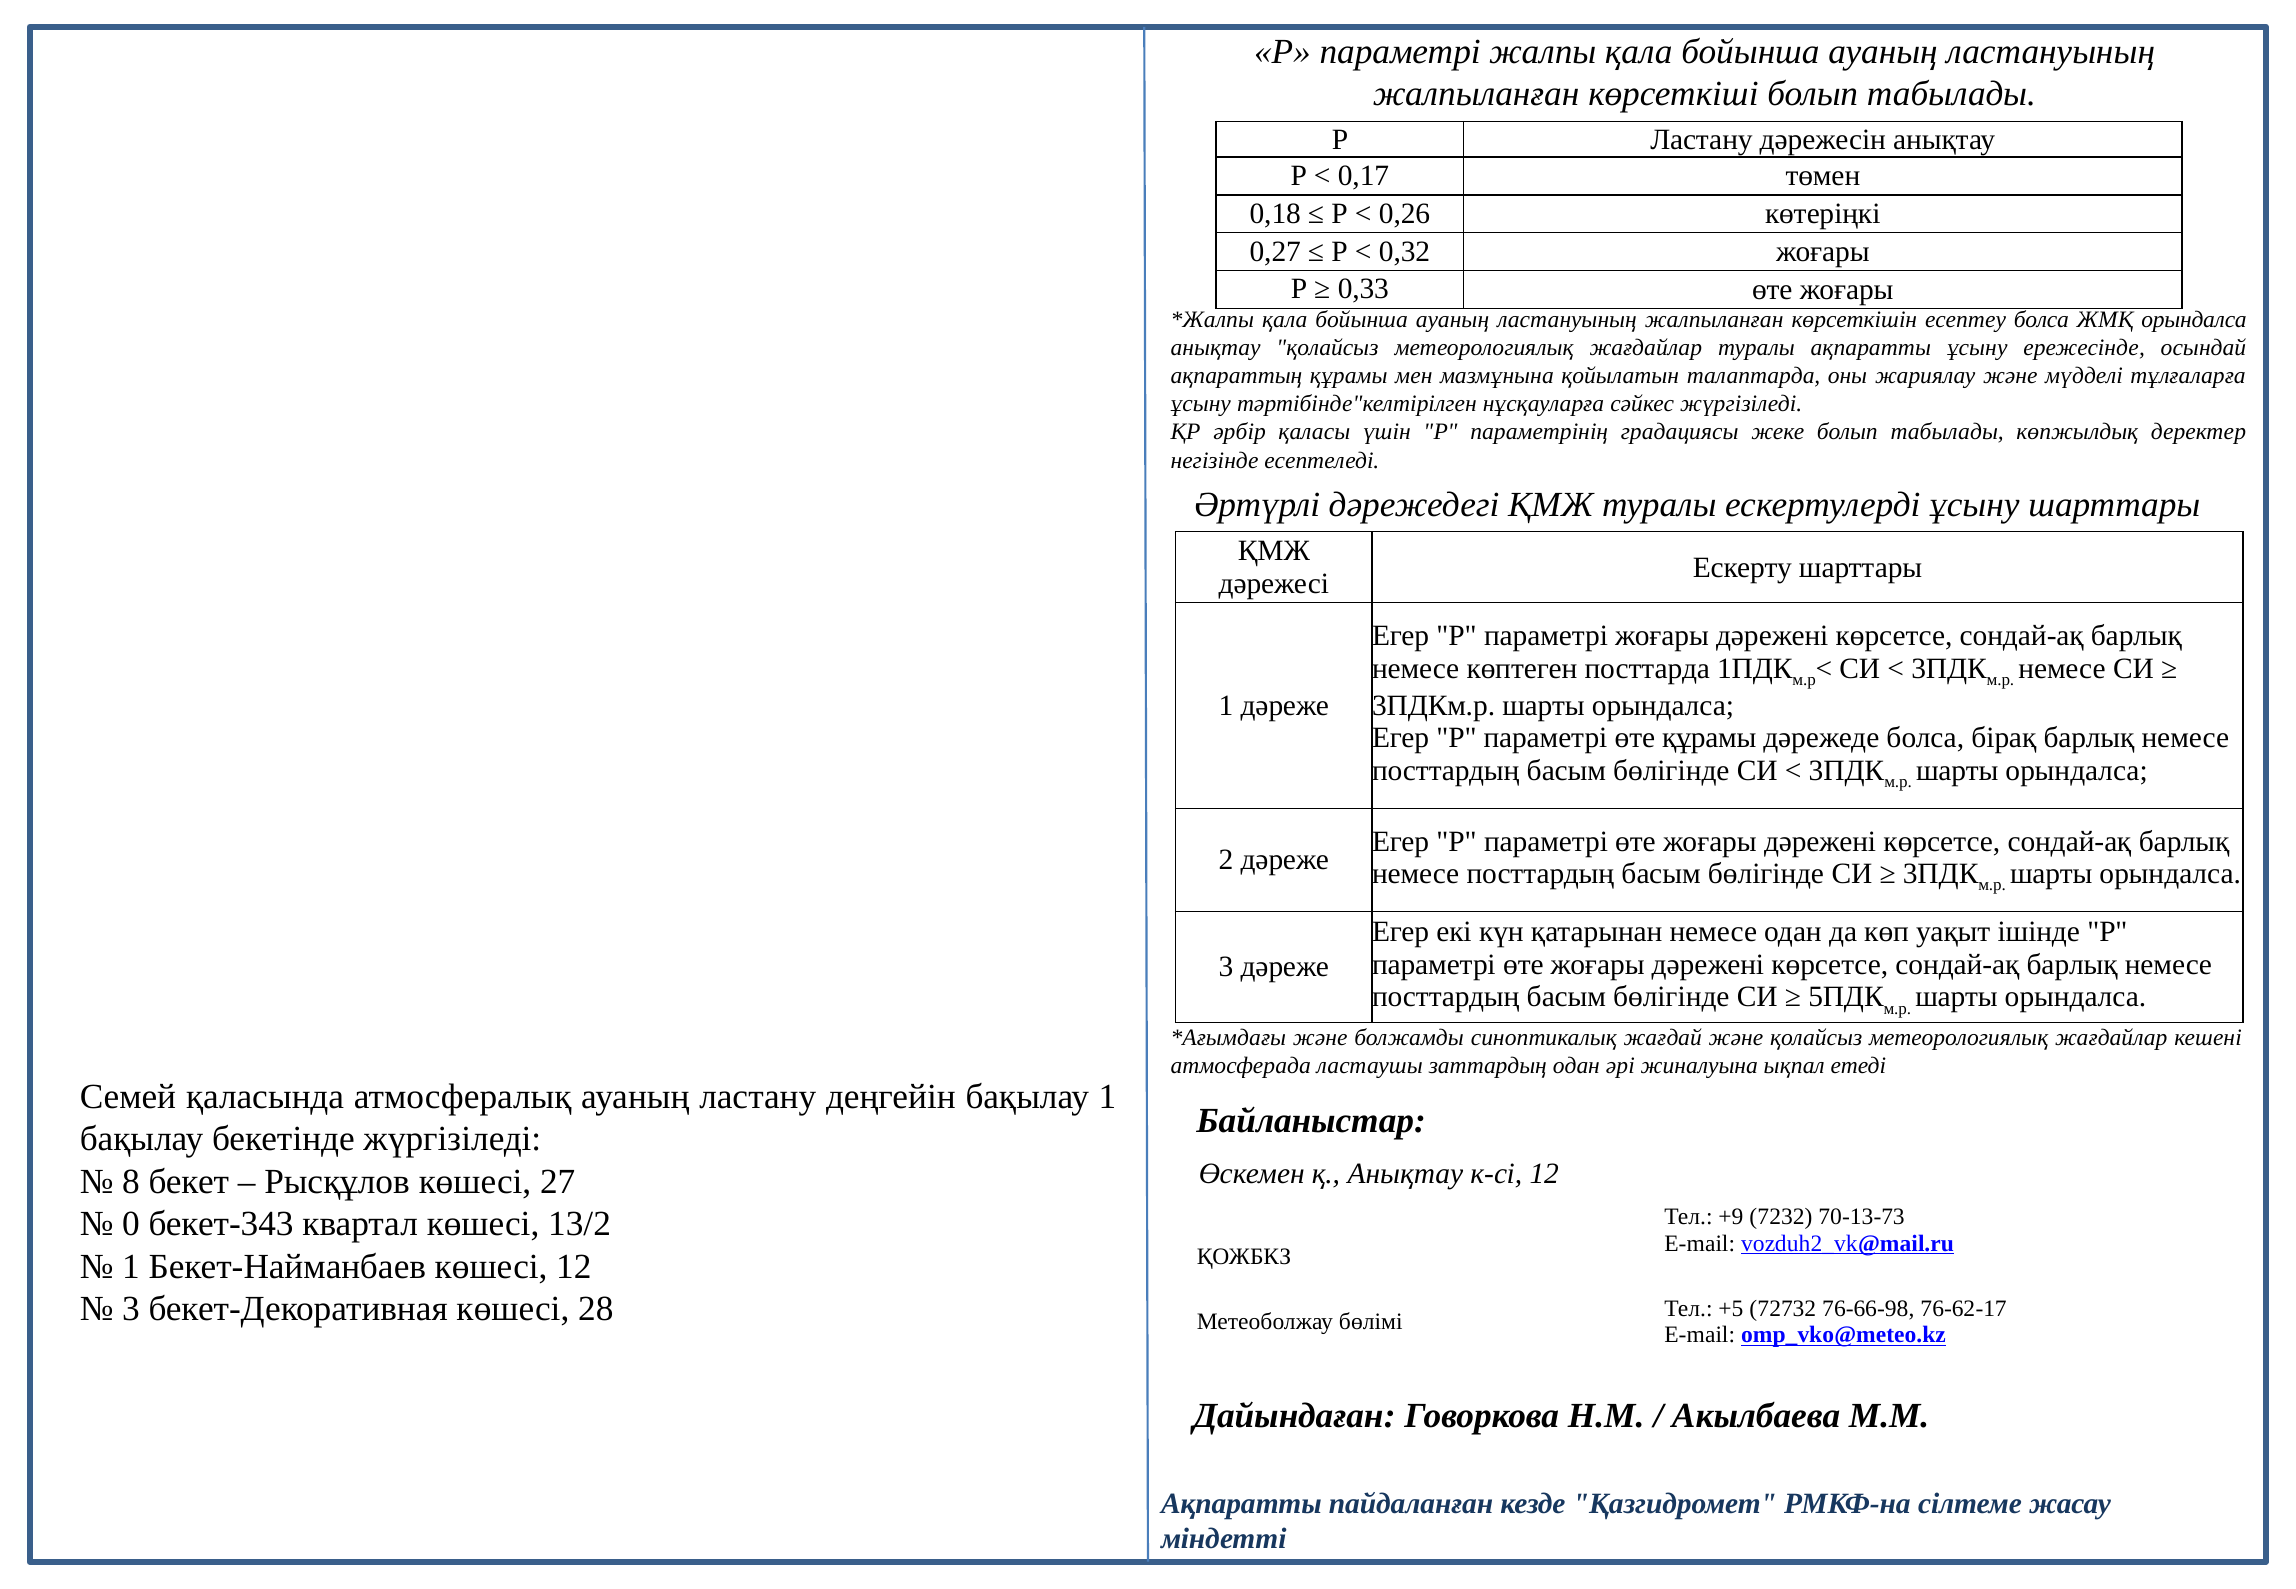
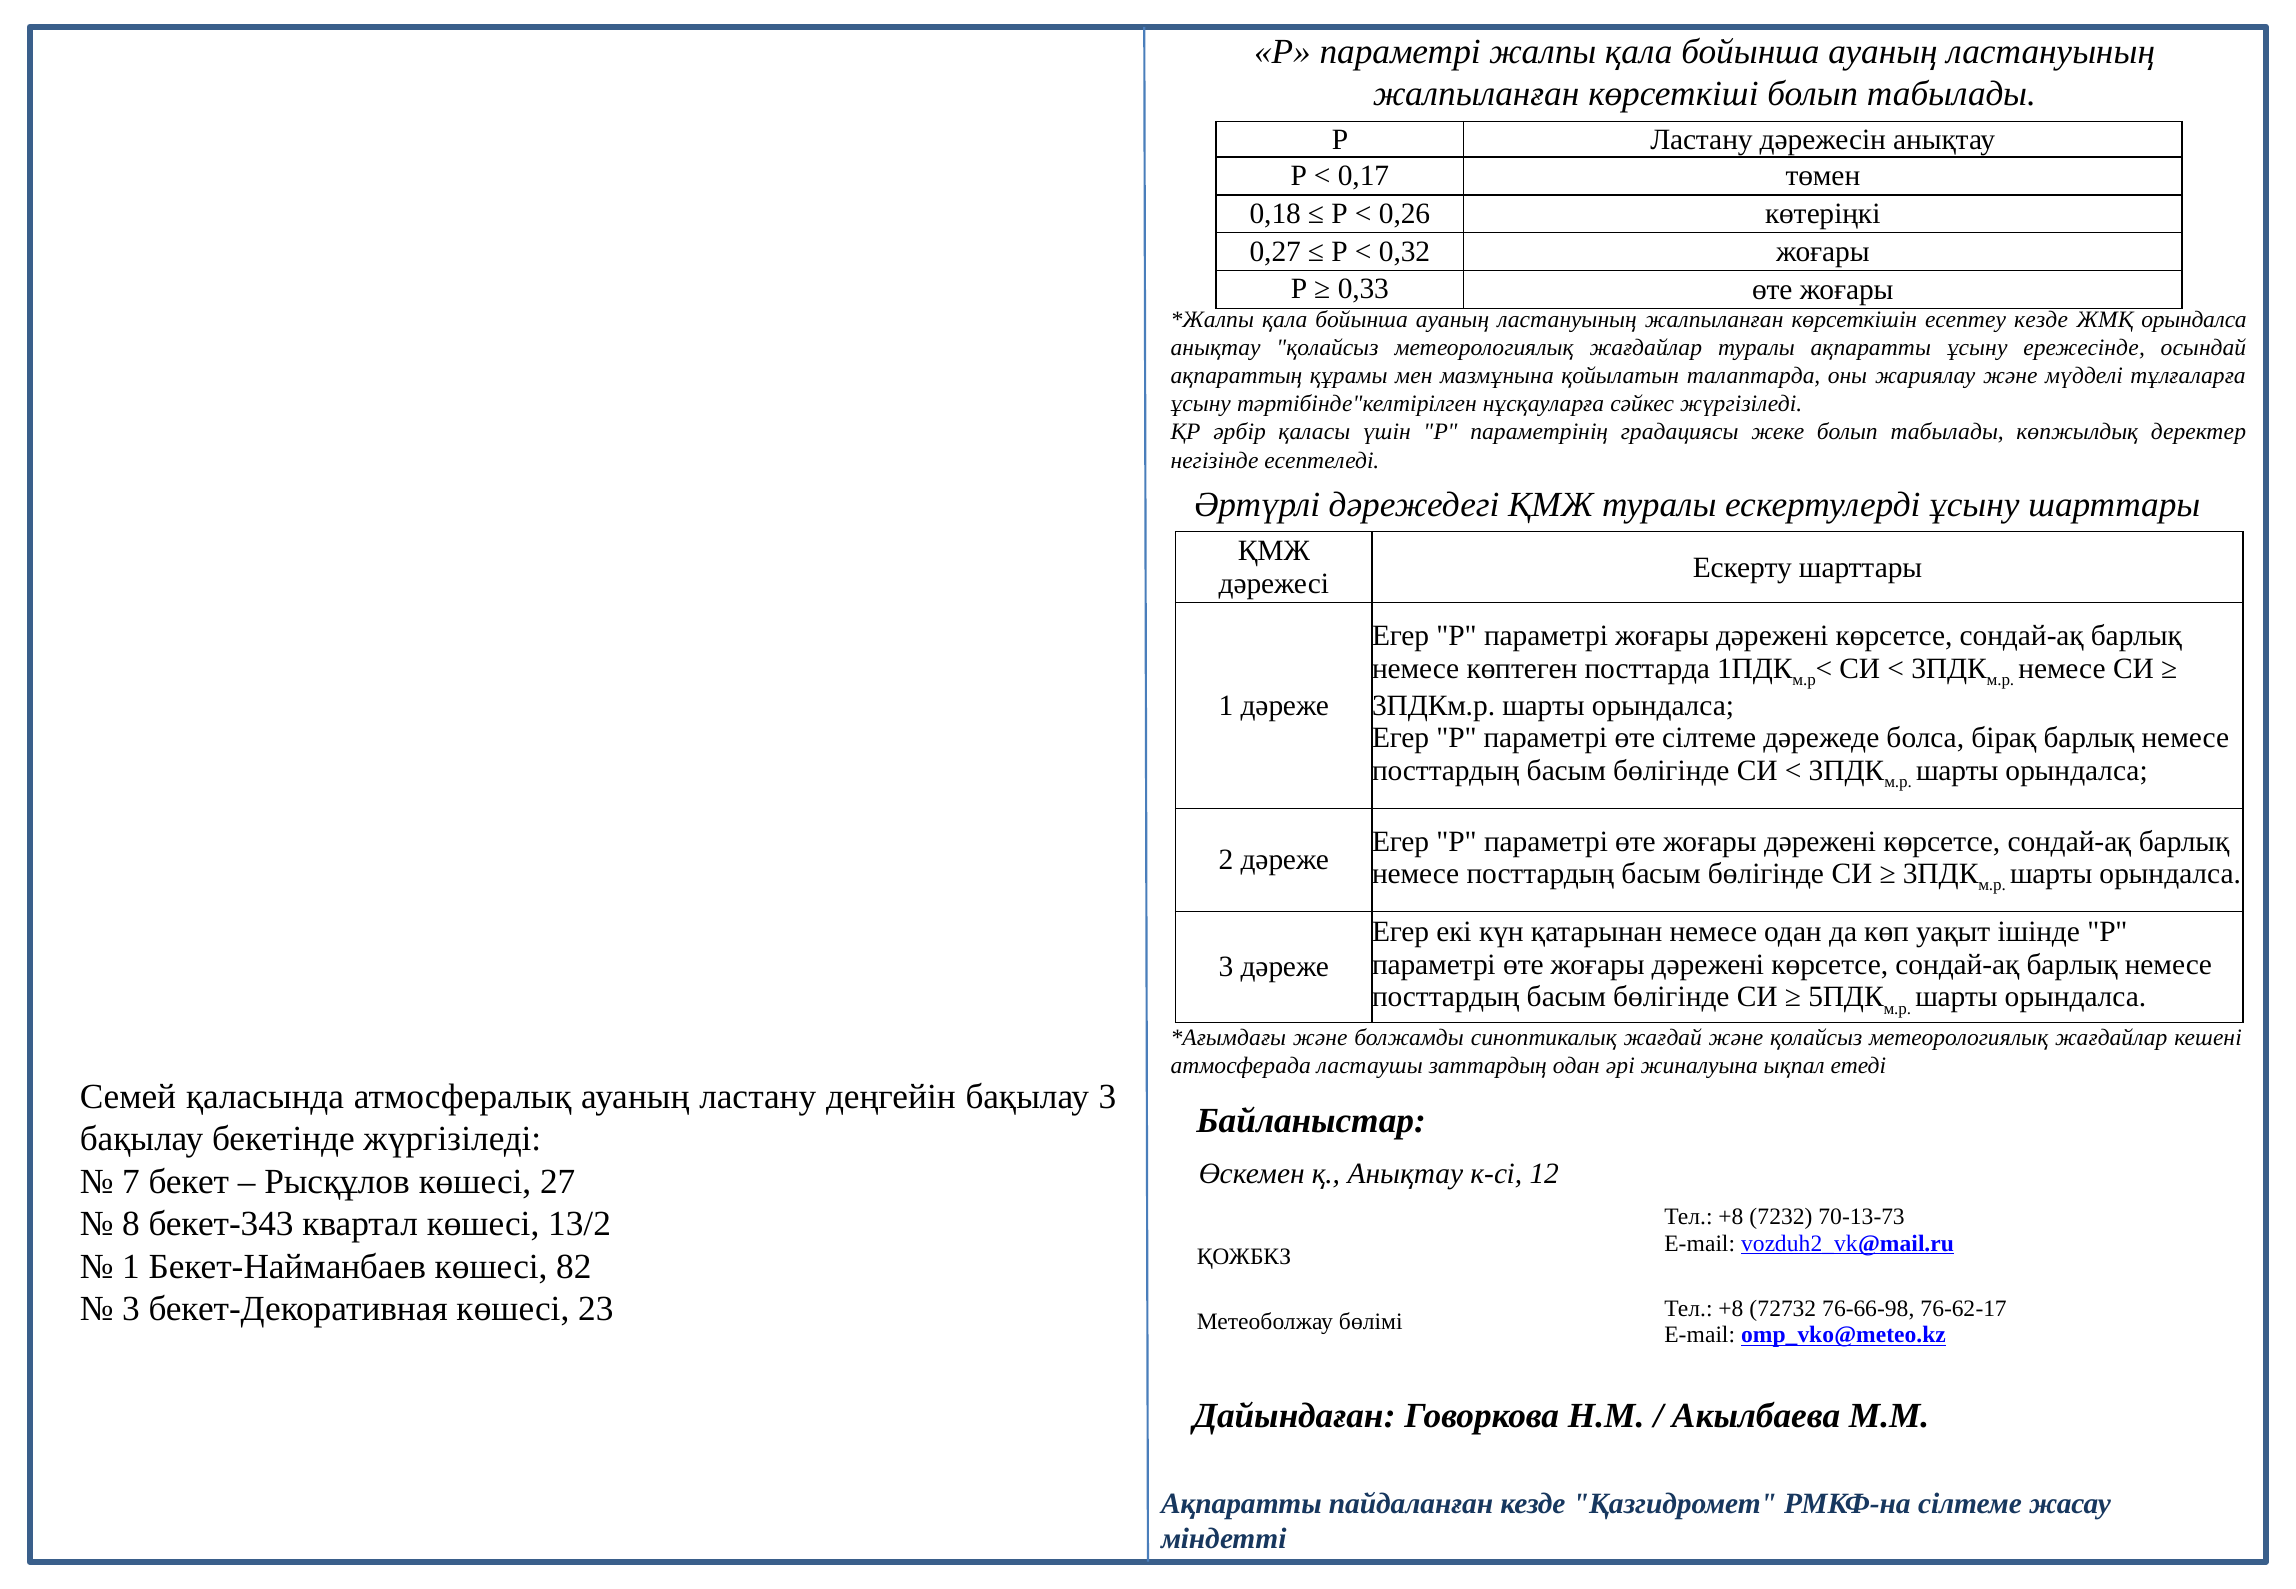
есептеу болса: болса -> кезде
өте құрамы: құрамы -> сілтеме
бақылау 1: 1 -> 3
8: 8 -> 7
+9 at (1731, 1218): +9 -> +8
0: 0 -> 8
көшесі 12: 12 -> 82
28: 28 -> 23
+5 at (1731, 1309): +5 -> +8
